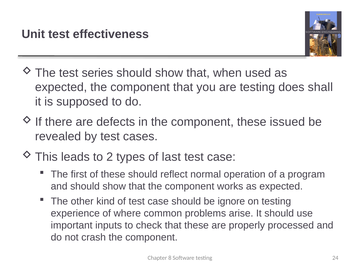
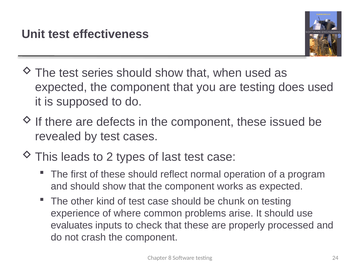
does shall: shall -> used
ignore: ignore -> chunk
important: important -> evaluates
